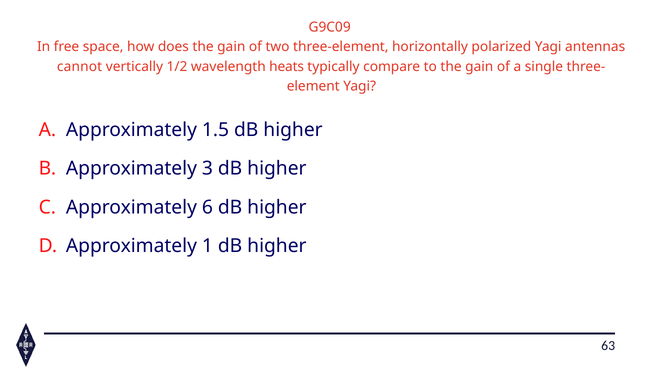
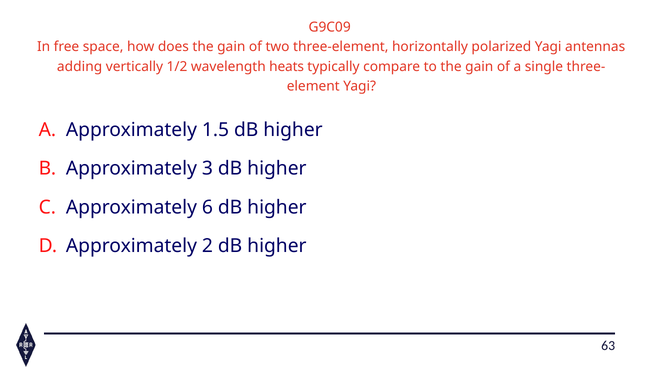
cannot: cannot -> adding
1: 1 -> 2
